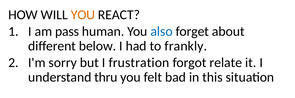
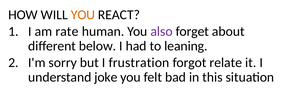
pass: pass -> rate
also colour: blue -> purple
frankly: frankly -> leaning
thru: thru -> joke
